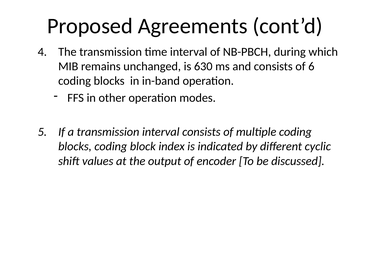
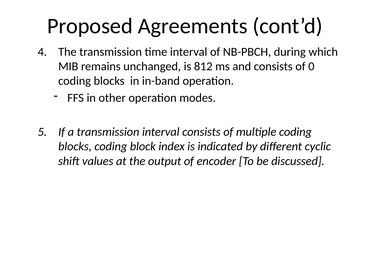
630: 630 -> 812
6: 6 -> 0
